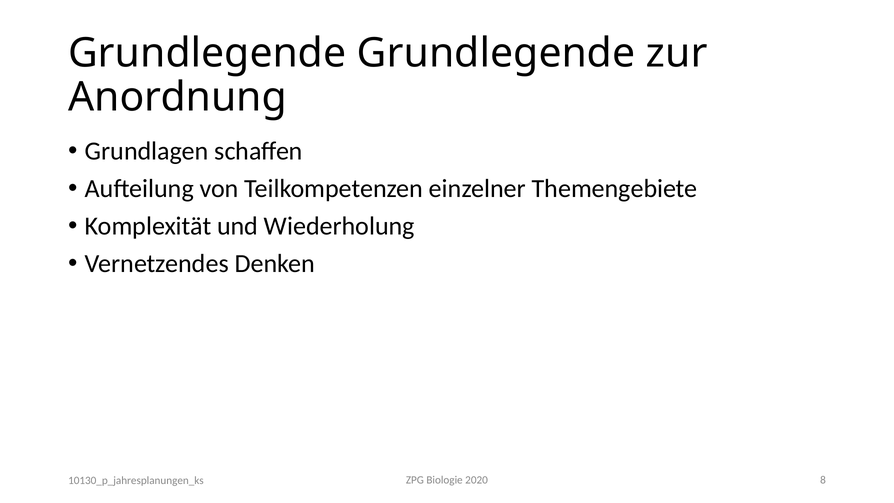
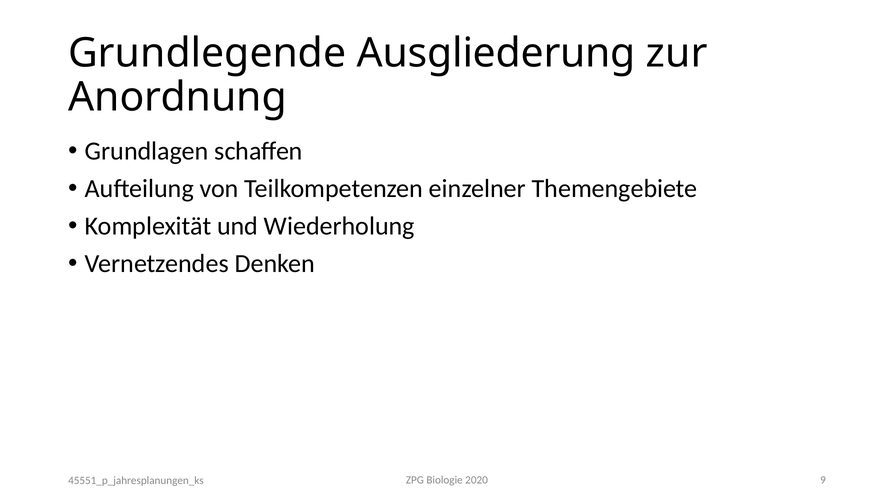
Grundlegende Grundlegende: Grundlegende -> Ausgliederung
8: 8 -> 9
10130_p_jahresplanungen_ks: 10130_p_jahresplanungen_ks -> 45551_p_jahresplanungen_ks
